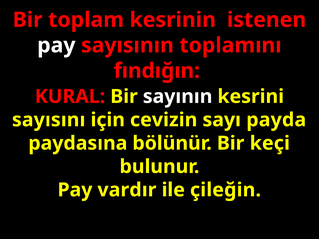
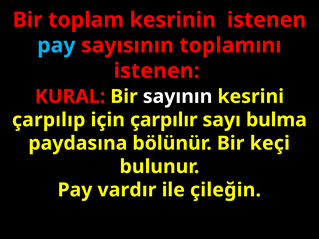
pay at (56, 45) colour: white -> light blue
fındığın at (157, 71): fındığın -> istenen
sayısını: sayısını -> çarpılıp
cevizin: cevizin -> çarpılır
payda: payda -> bulma
